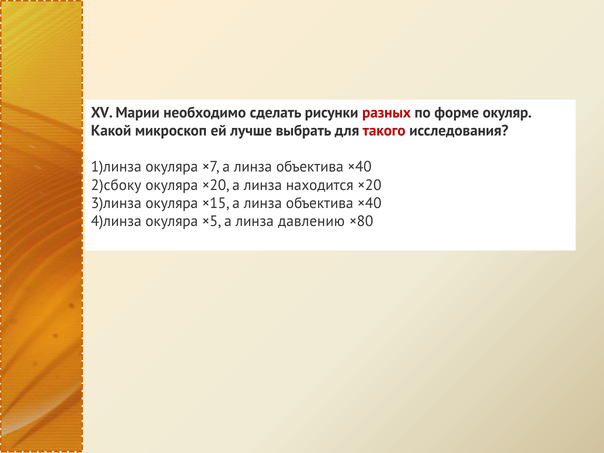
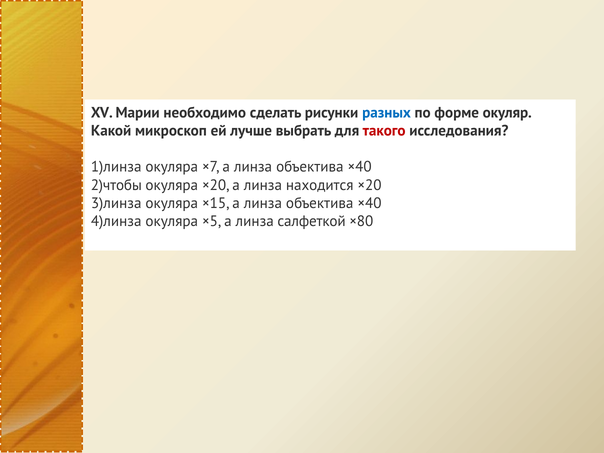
разных colour: red -> blue
2)сбоку: 2)сбоку -> 2)чтобы
давлению: давлению -> салфеткой
